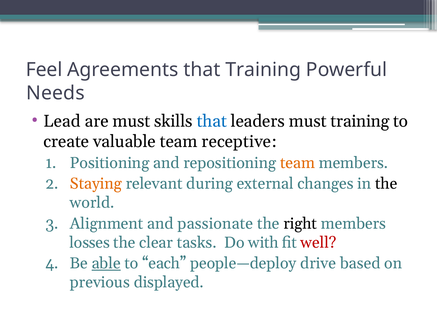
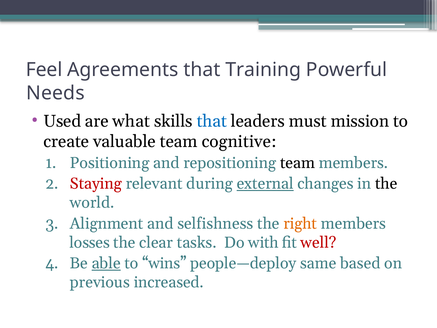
Lead: Lead -> Used
are must: must -> what
must training: training -> mission
receptive: receptive -> cognitive
team at (297, 163) colour: orange -> black
Staying colour: orange -> red
external underline: none -> present
passionate: passionate -> selfishness
right colour: black -> orange
each: each -> wins
drive: drive -> same
displayed: displayed -> increased
